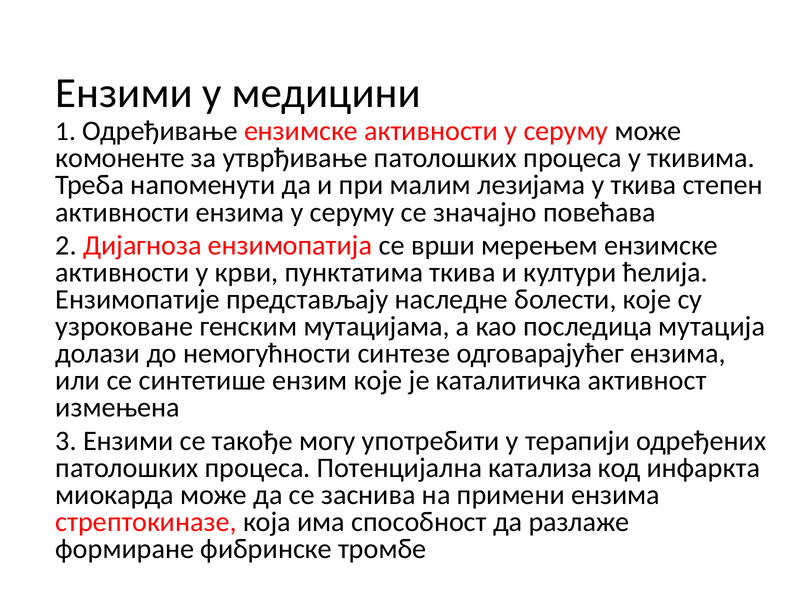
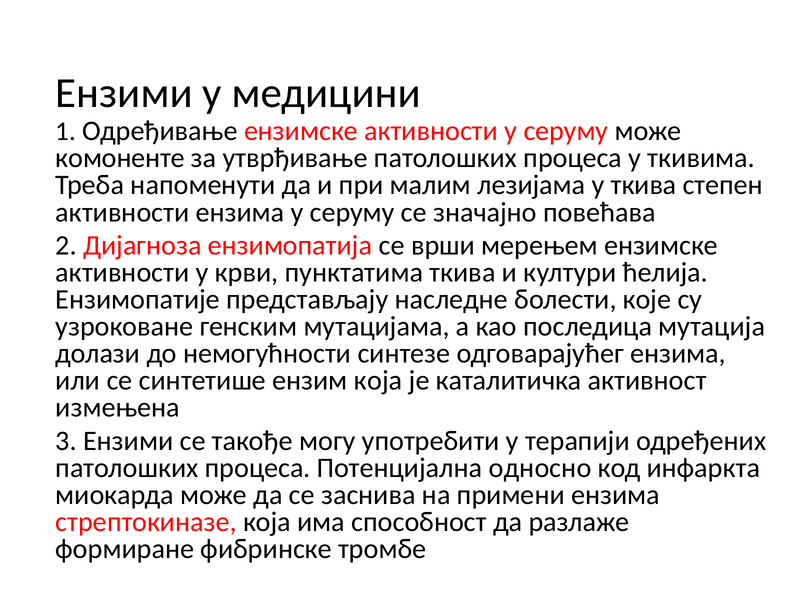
ензим које: које -> која
катализа: катализа -> односно
